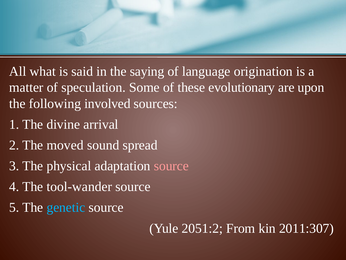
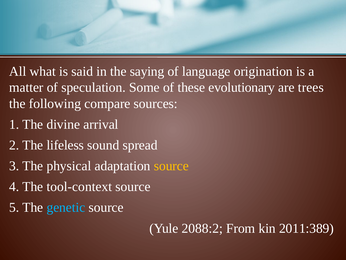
upon: upon -> trees
involved: involved -> compare
moved: moved -> lifeless
source at (171, 166) colour: pink -> yellow
tool-wander: tool-wander -> tool-context
2051:2: 2051:2 -> 2088:2
2011:307: 2011:307 -> 2011:389
